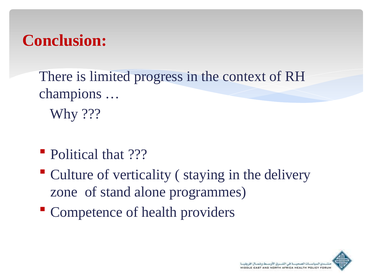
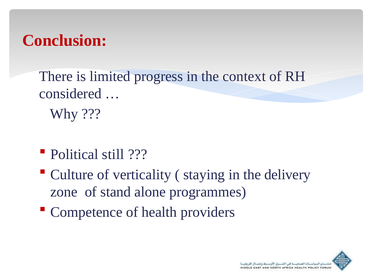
champions: champions -> considered
that: that -> still
